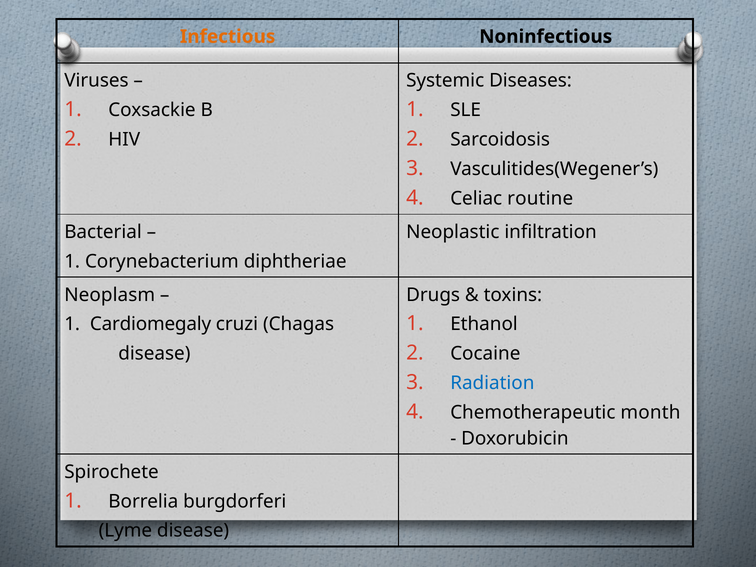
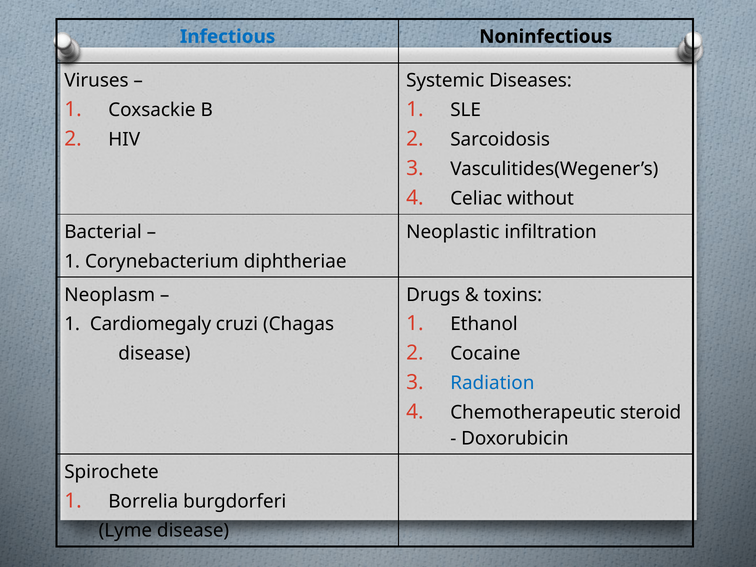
Infectious colour: orange -> blue
routine: routine -> without
month: month -> steroid
